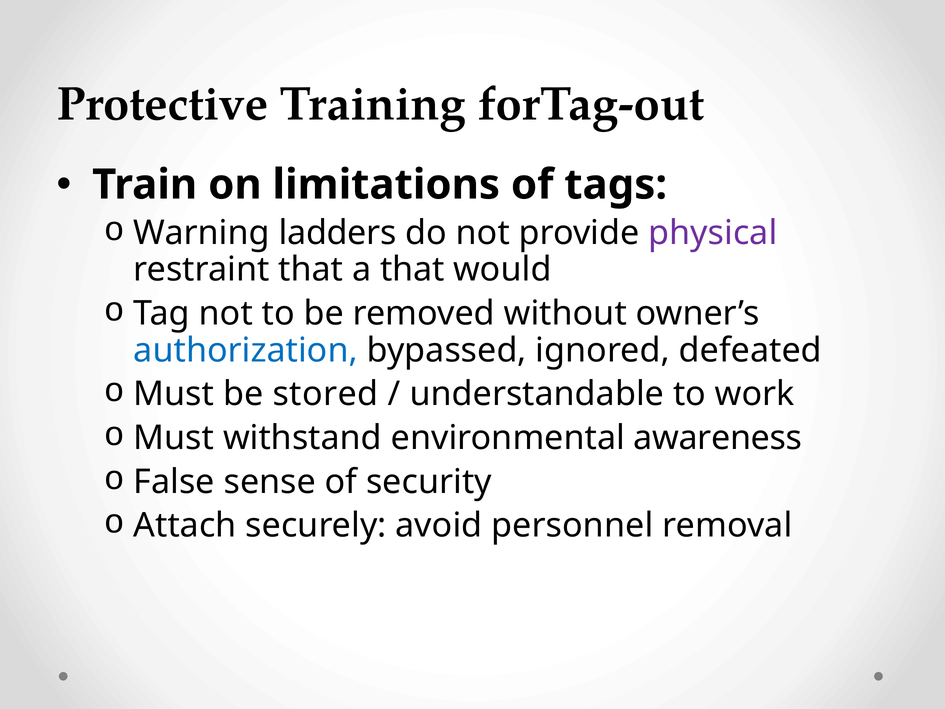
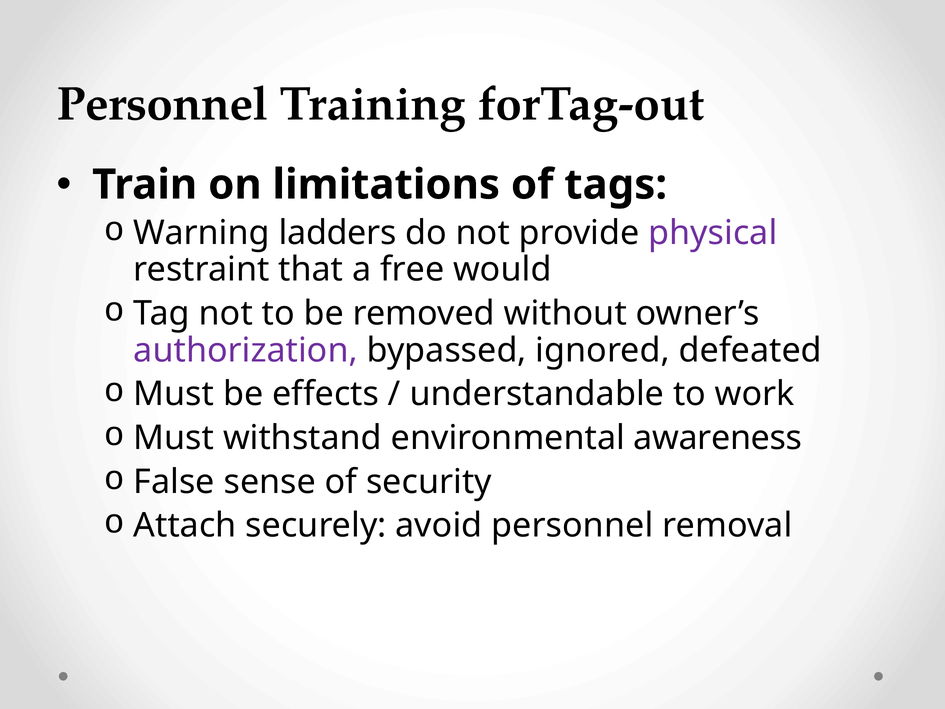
Protective at (163, 104): Protective -> Personnel
a that: that -> free
authorization colour: blue -> purple
stored: stored -> effects
